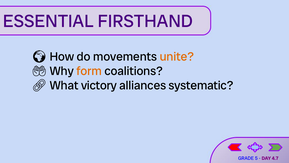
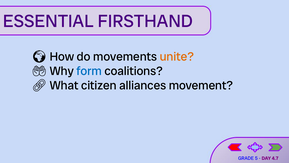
form colour: orange -> blue
victory: victory -> citizen
systematic: systematic -> movement
